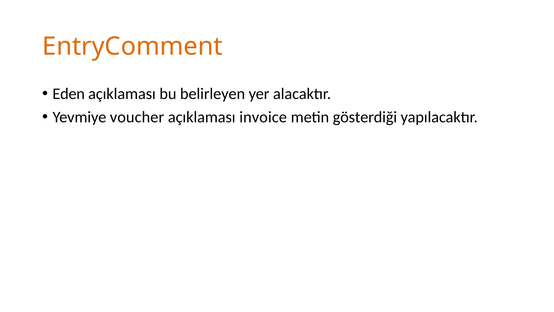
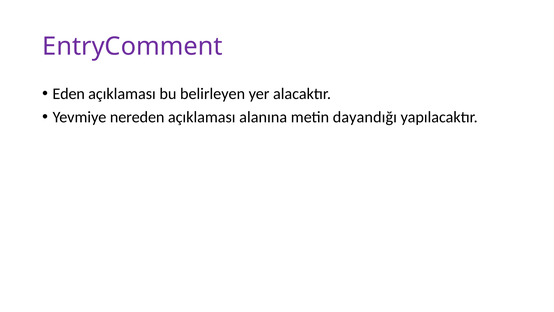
EntryComment colour: orange -> purple
voucher: voucher -> nereden
invoice: invoice -> alanına
gösterdiği: gösterdiği -> dayandığı
